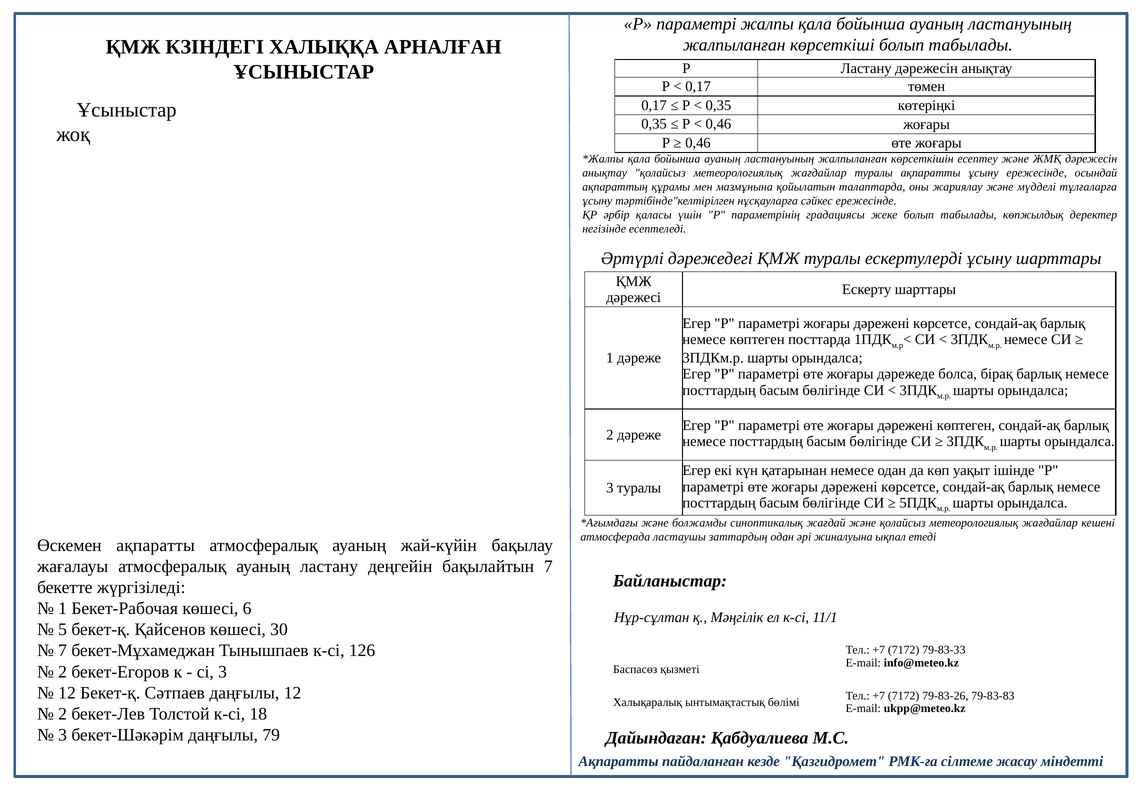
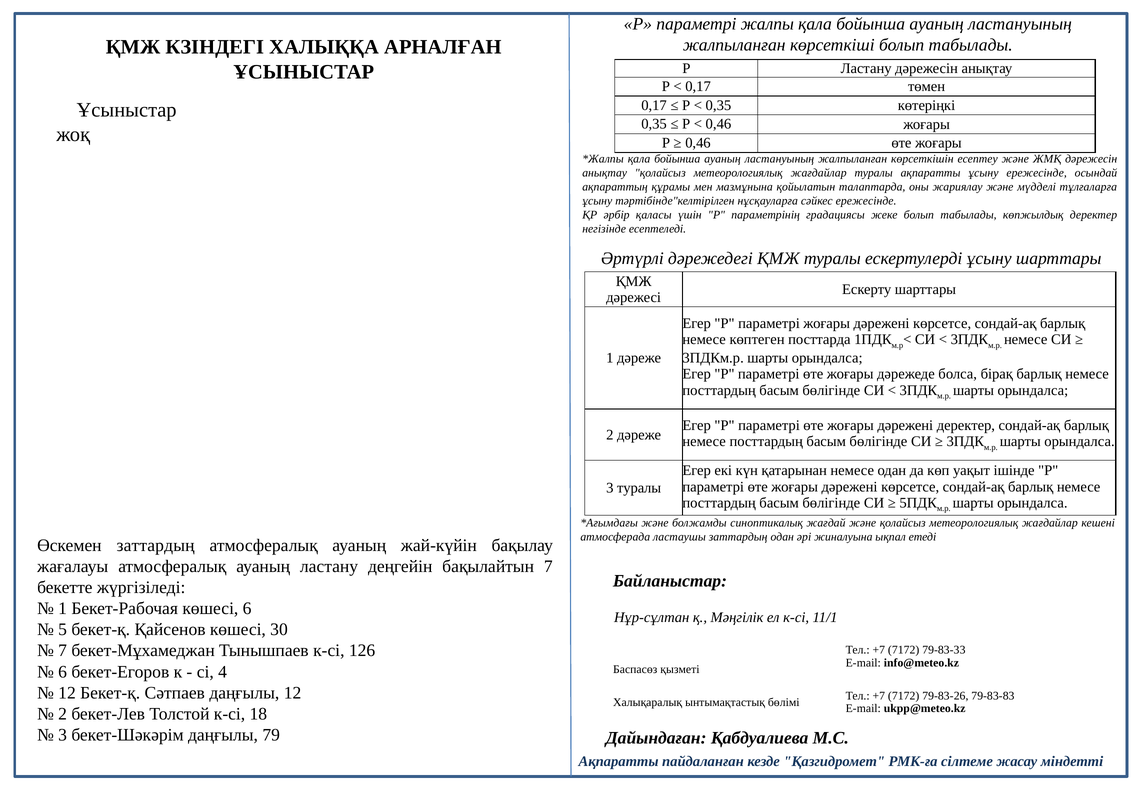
дәрежені көптеген: көптеген -> деректер
Өскемен ақпаратты: ақпаратты -> заттардың
2 at (63, 672): 2 -> 6
сі 3: 3 -> 4
